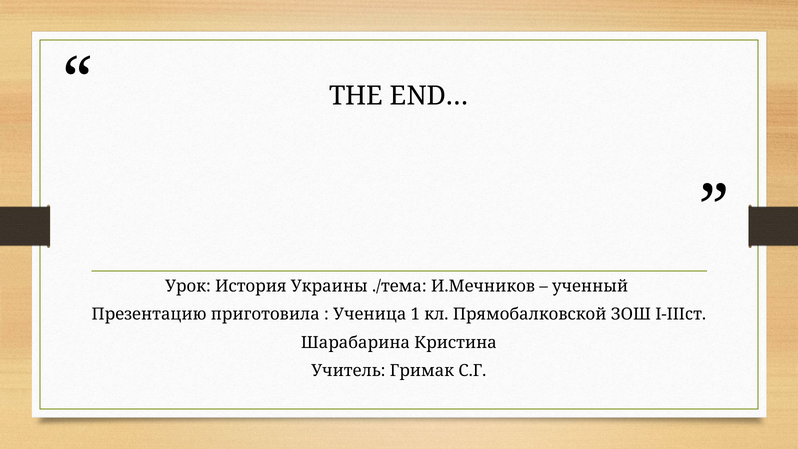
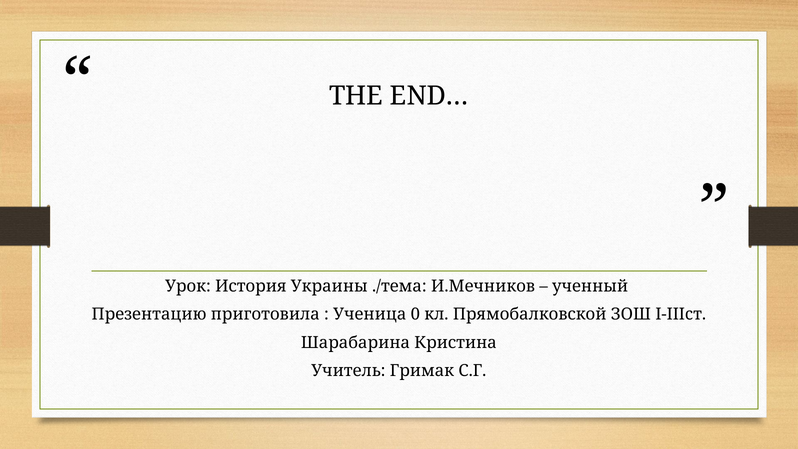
1: 1 -> 0
